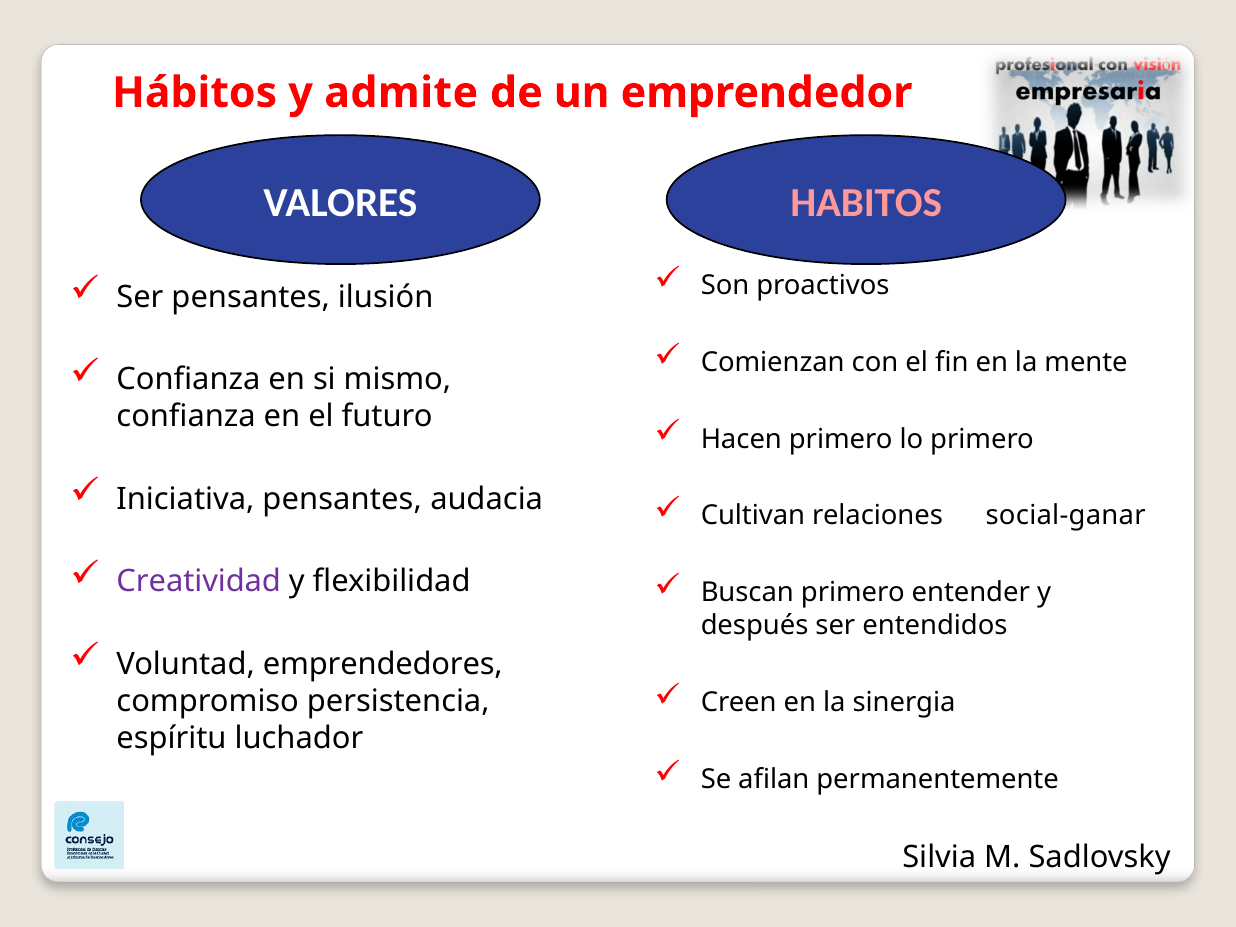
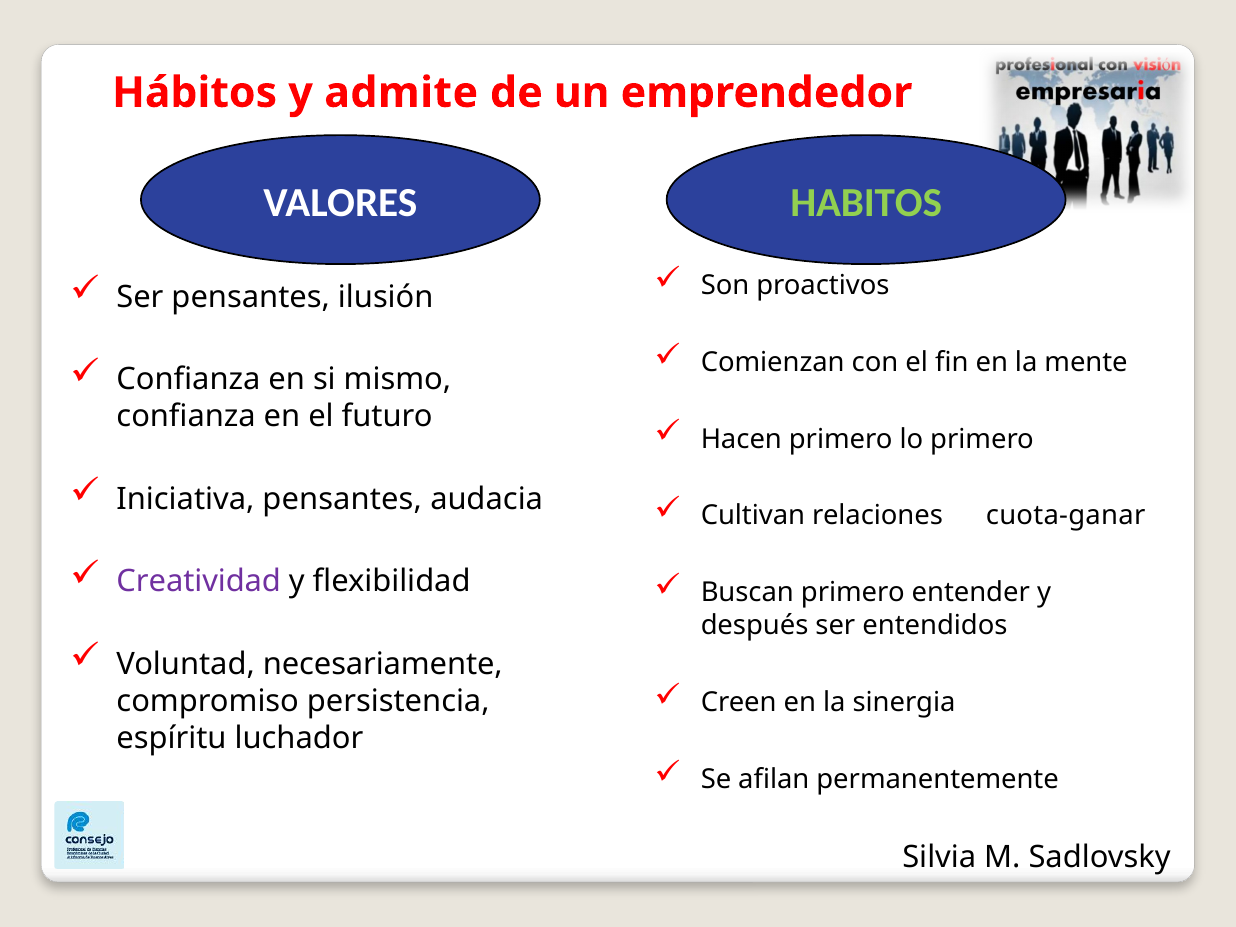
HABITOS colour: pink -> light green
social-ganar: social-ganar -> cuota-ganar
emprendedores: emprendedores -> necesariamente
